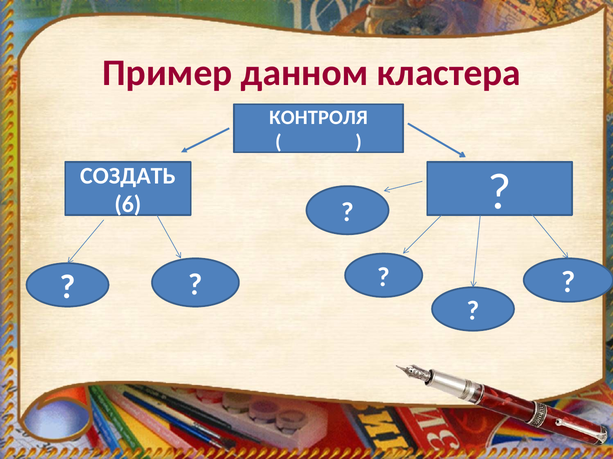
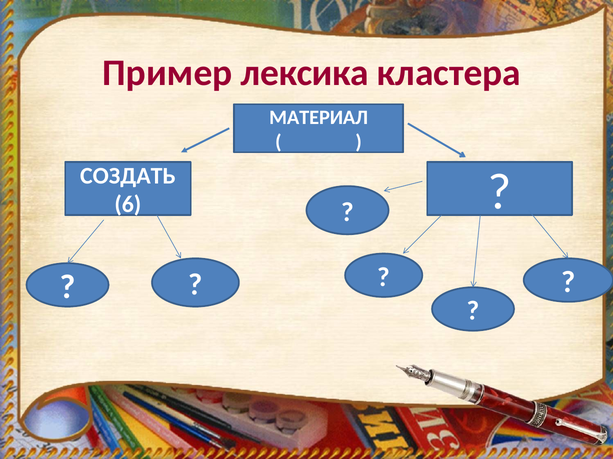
данном: данном -> лексика
КОНТРОЛЯ: КОНТРОЛЯ -> МАТЕРИАЛ
